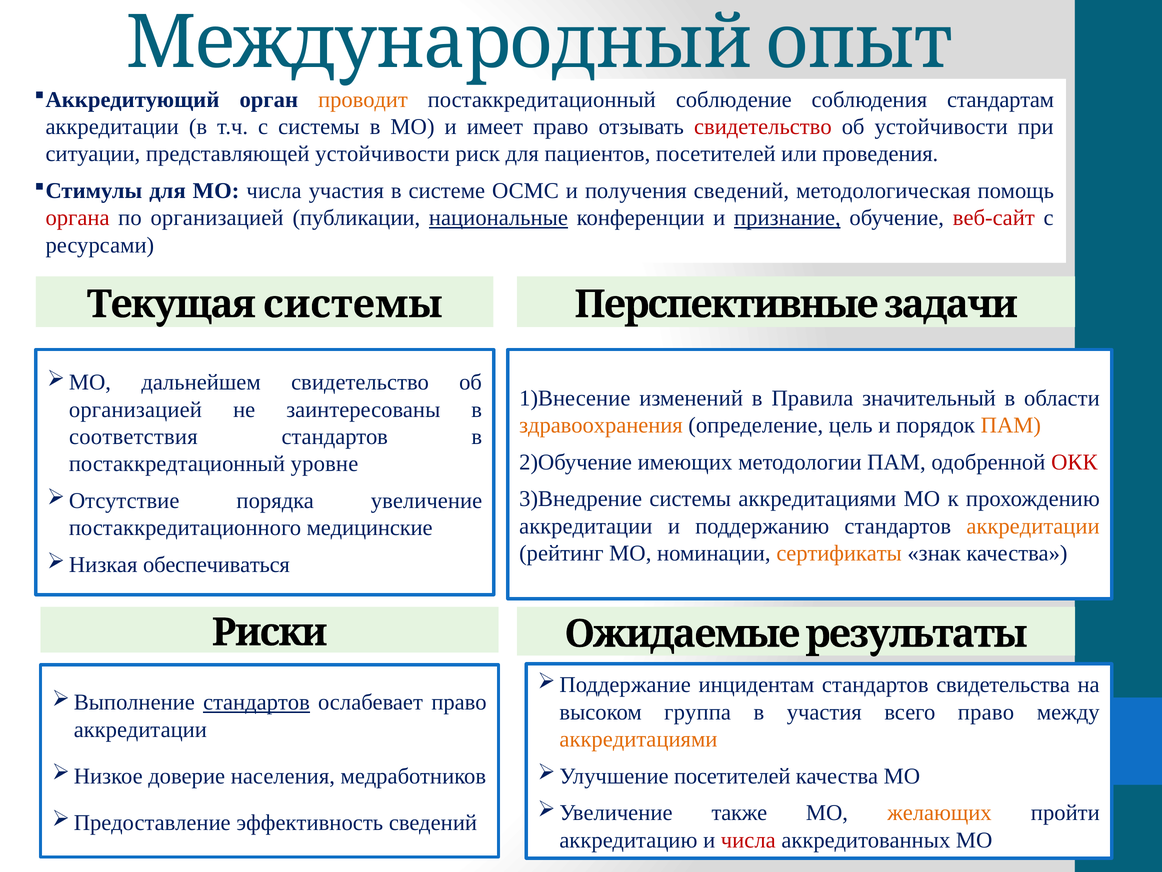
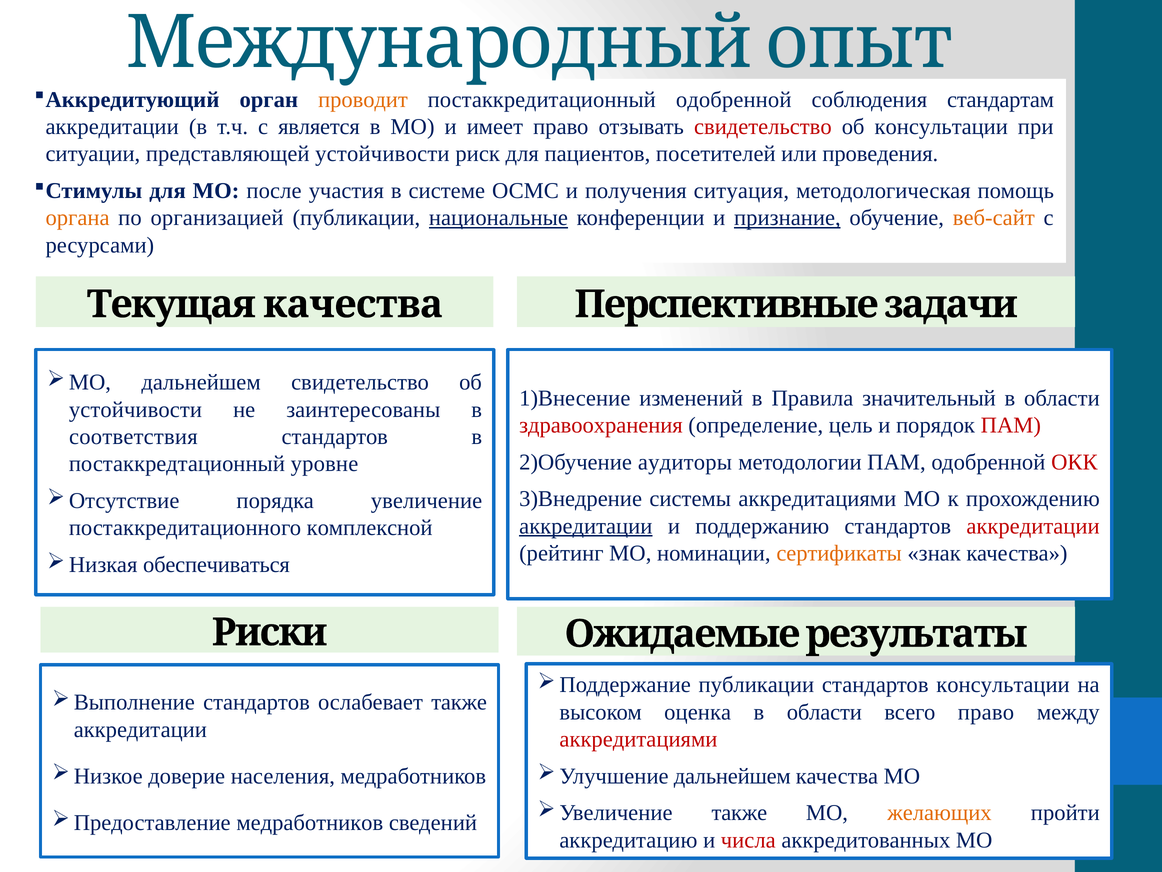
постаккредитационный соблюдение: соблюдение -> одобренной
с системы: системы -> является
об устойчивости: устойчивости -> консультации
МО числа: числа -> после
получения сведений: сведений -> ситуация
органа colour: red -> orange
веб-сайт colour: red -> orange
Текущая системы: системы -> качества
организацией at (135, 409): организацией -> устойчивости
здравоохранения colour: orange -> red
ПАМ at (1011, 425) colour: orange -> red
имеющих: имеющих -> аудиторы
аккредитации at (586, 526) underline: none -> present
аккредитации at (1033, 526) colour: orange -> red
медицинские: медицинские -> комплексной
инцидентам at (756, 685): инцидентам -> публикации
стандартов свидетельства: свидетельства -> консультации
стандартов at (257, 702) underline: present -> none
ослабевает право: право -> также
группа: группа -> оценка
участия at (824, 712): участия -> области
аккредитациями at (638, 739) colour: orange -> red
посетителей at (732, 776): посетителей -> дальнейшем
эффективность at (310, 822): эффективность -> медработников
